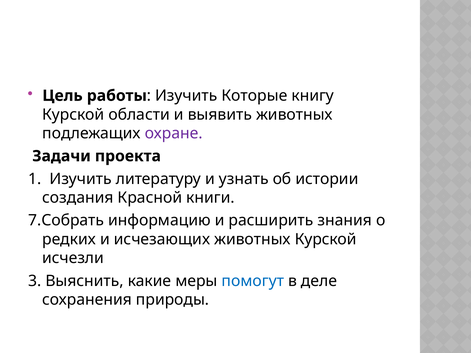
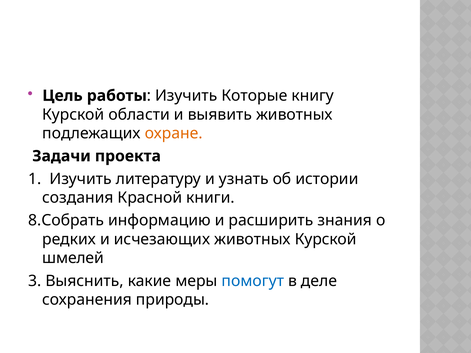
охране colour: purple -> orange
7.Собрать: 7.Собрать -> 8.Собрать
исчезли: исчезли -> шмелей
